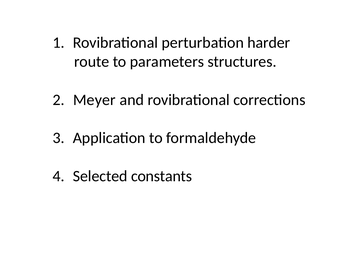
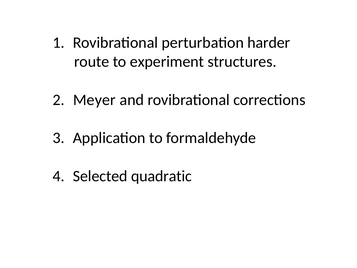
parameters: parameters -> experiment
constants: constants -> quadratic
